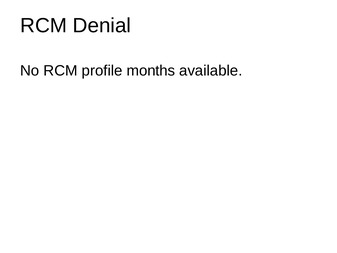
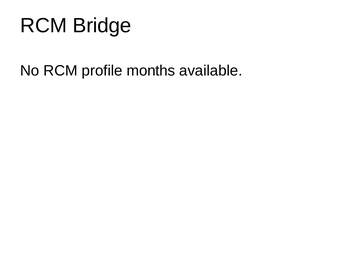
Denial: Denial -> Bridge
